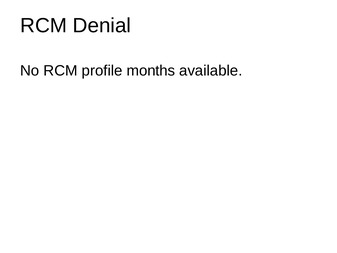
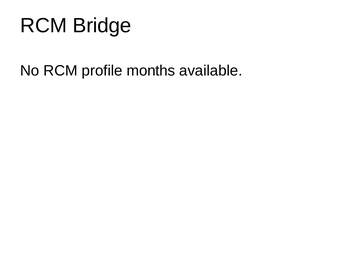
Denial: Denial -> Bridge
